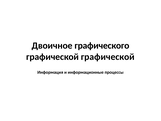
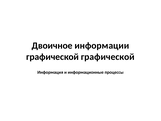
графического: графического -> информации
